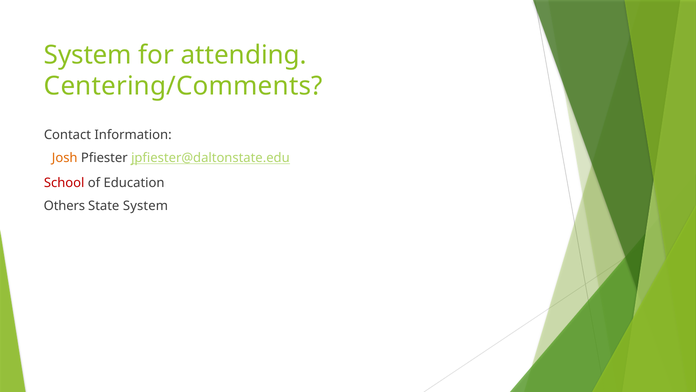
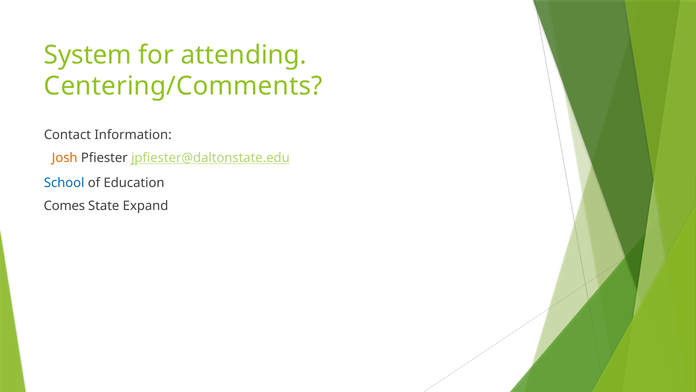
School colour: red -> blue
Others: Others -> Comes
State System: System -> Expand
